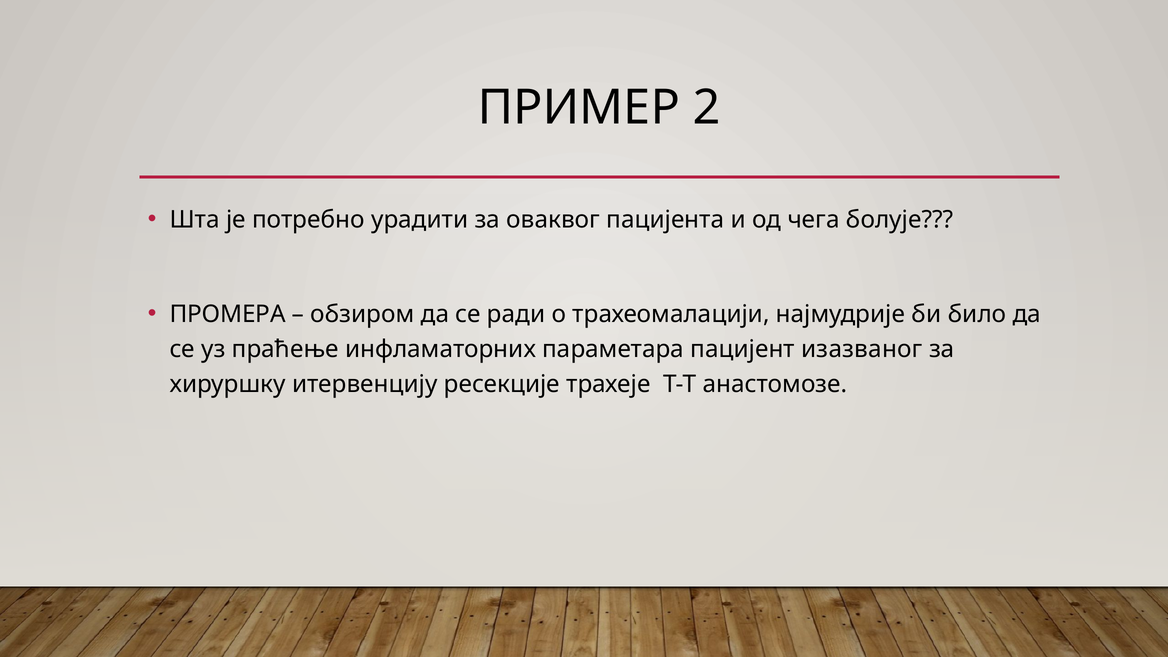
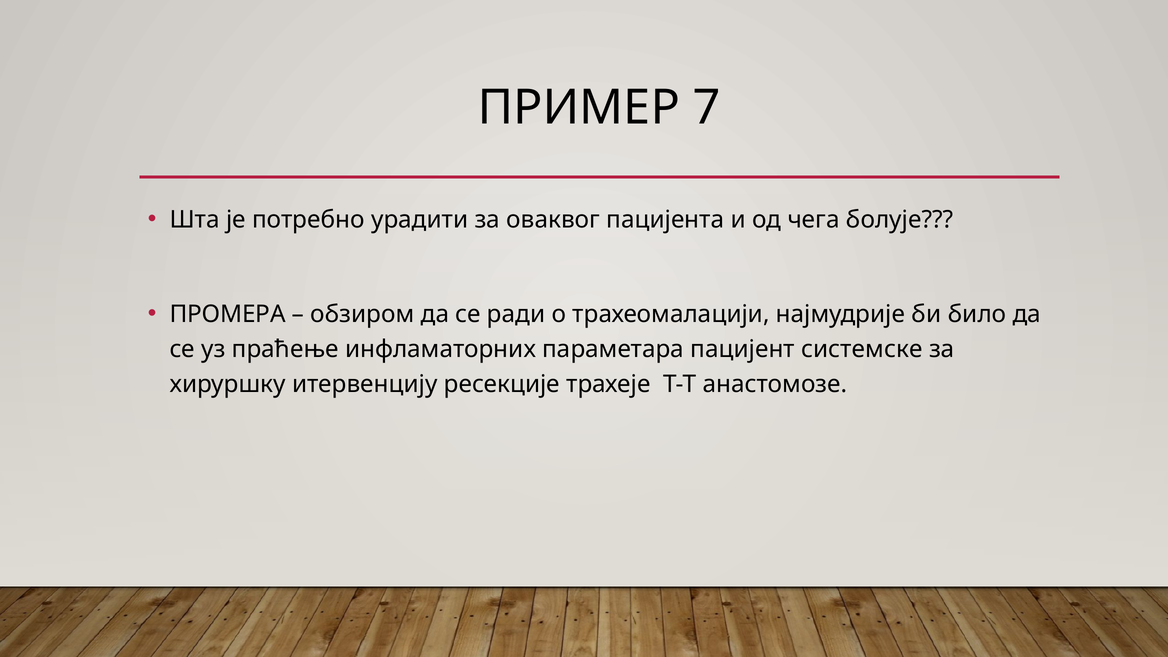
2: 2 -> 7
изазваног: изазваног -> системске
